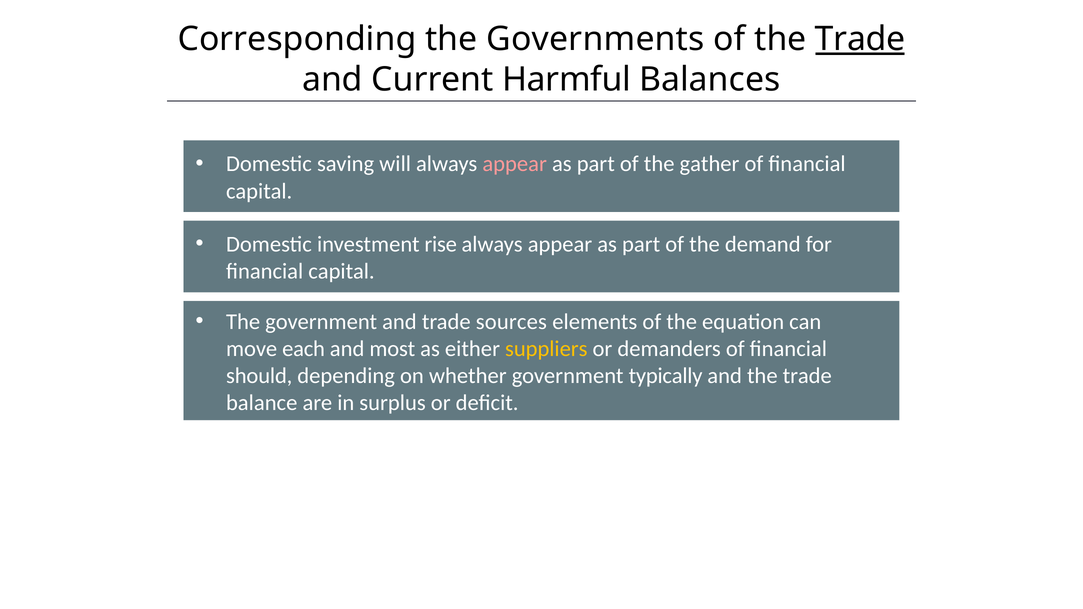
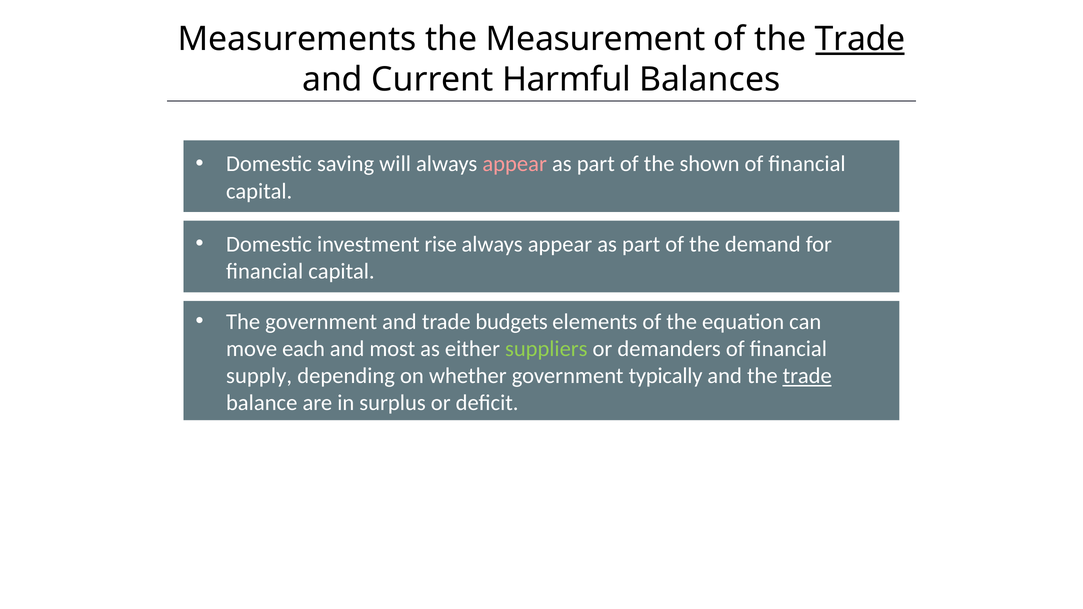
Corresponding: Corresponding -> Measurements
Governments: Governments -> Measurement
gather: gather -> shown
sources: sources -> budgets
suppliers colour: yellow -> light green
should: should -> supply
trade at (807, 376) underline: none -> present
